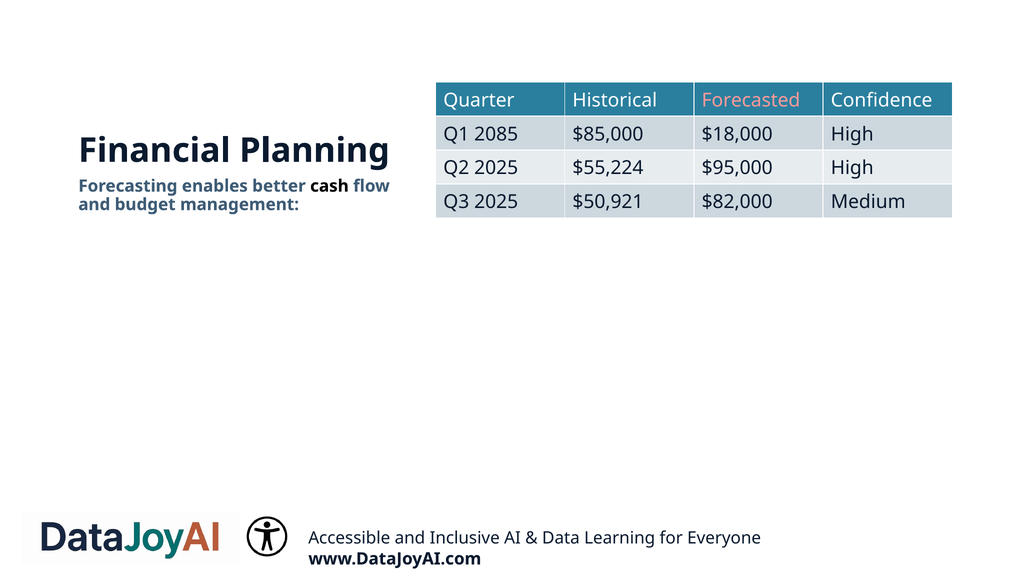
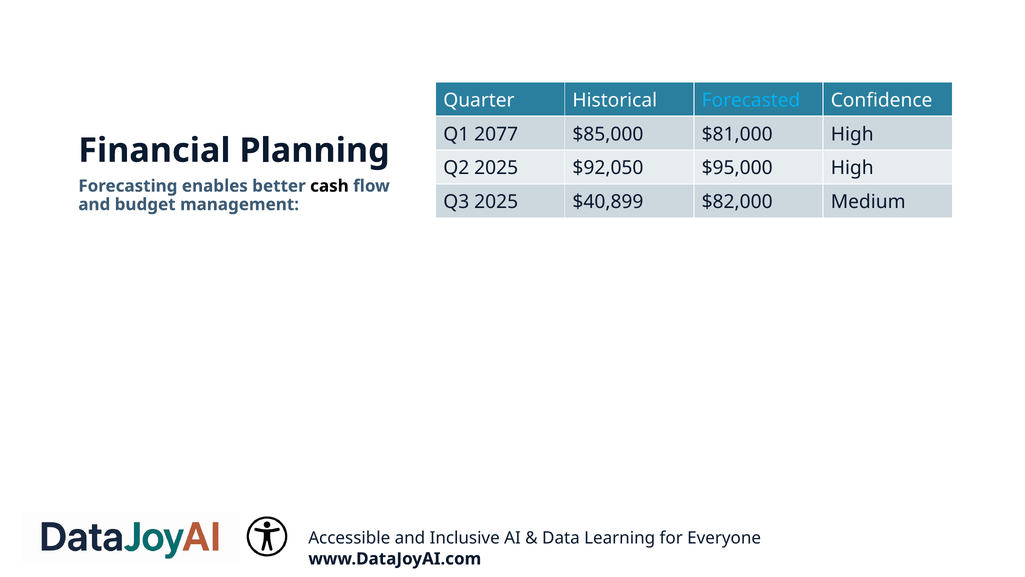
Forecasted colour: pink -> light blue
2085: 2085 -> 2077
$18,000: $18,000 -> $81,000
$55,224: $55,224 -> $92,050
$50,921: $50,921 -> $40,899
